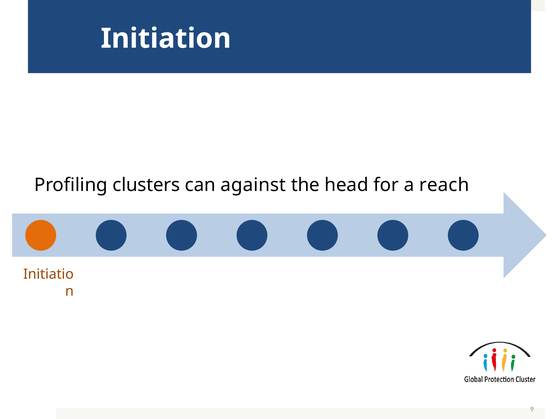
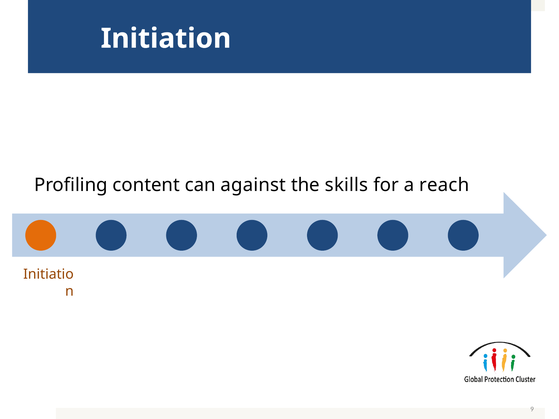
clusters: clusters -> content
head: head -> skills
